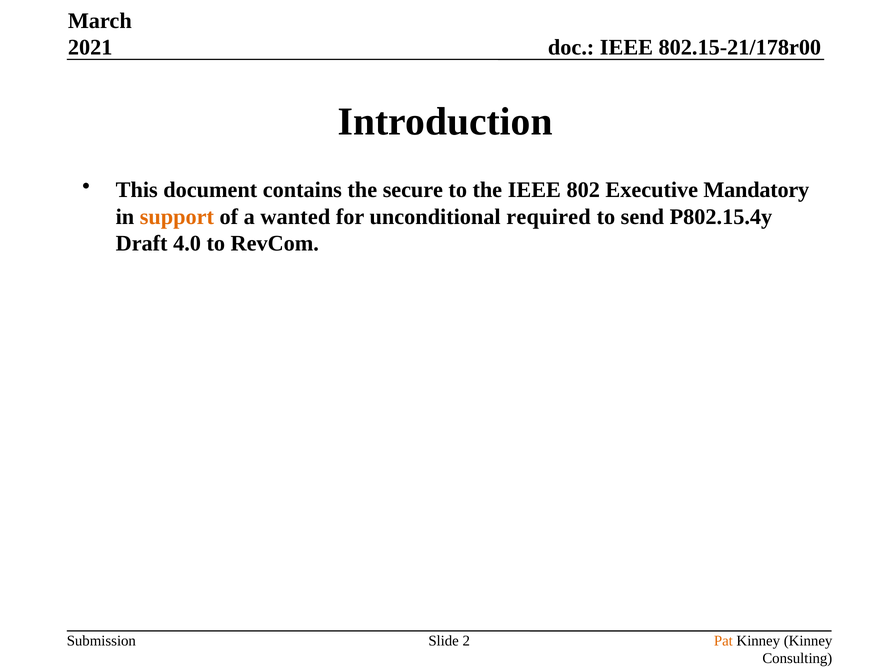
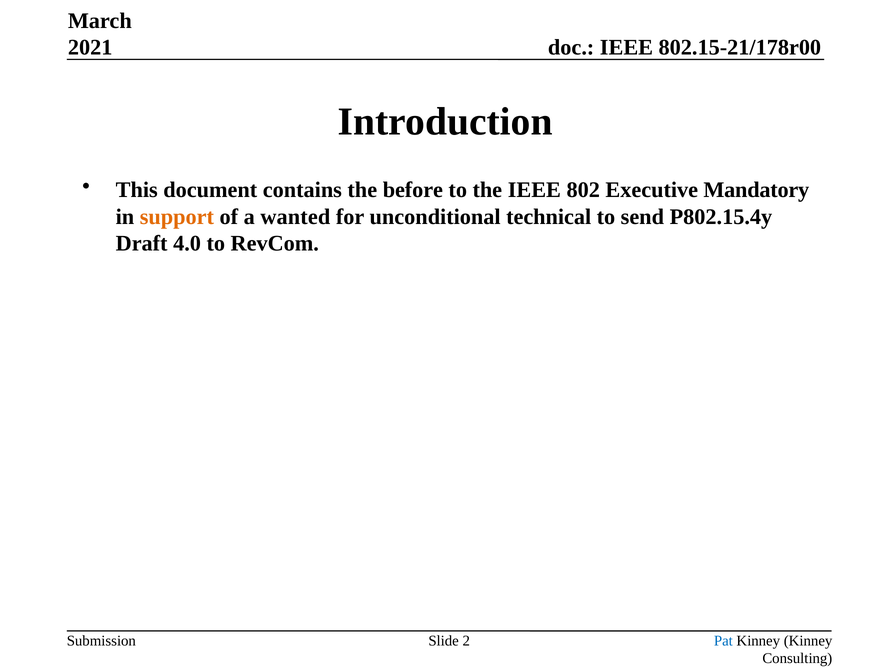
secure: secure -> before
required: required -> technical
Pat colour: orange -> blue
